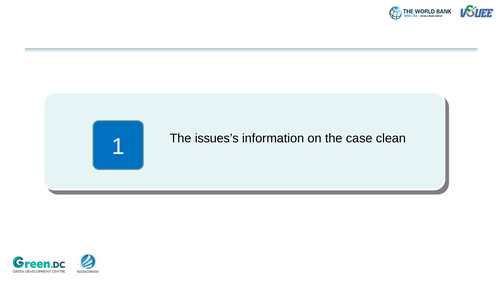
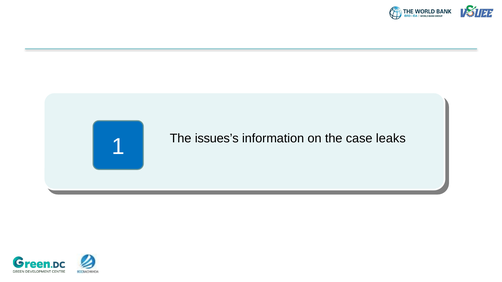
clean: clean -> leaks
